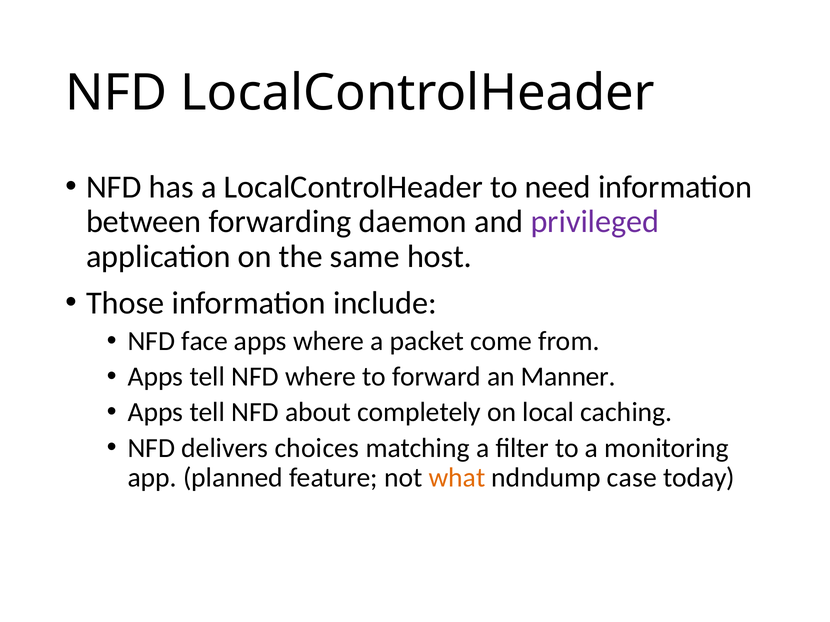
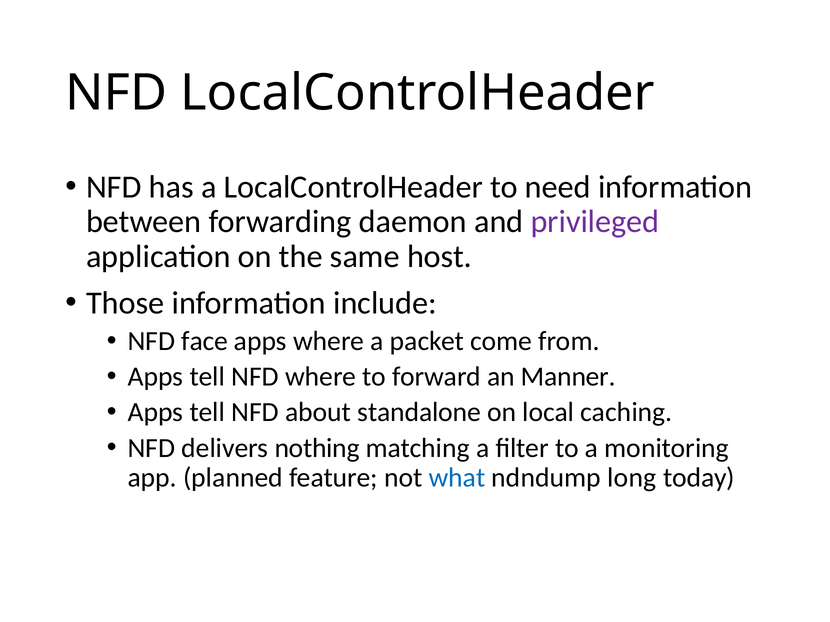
completely: completely -> standalone
choices: choices -> nothing
what colour: orange -> blue
case: case -> long
